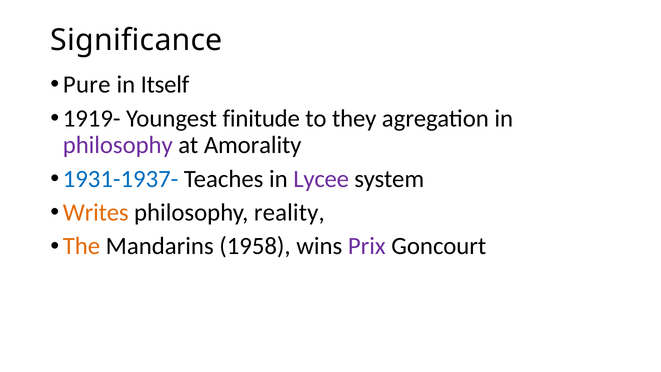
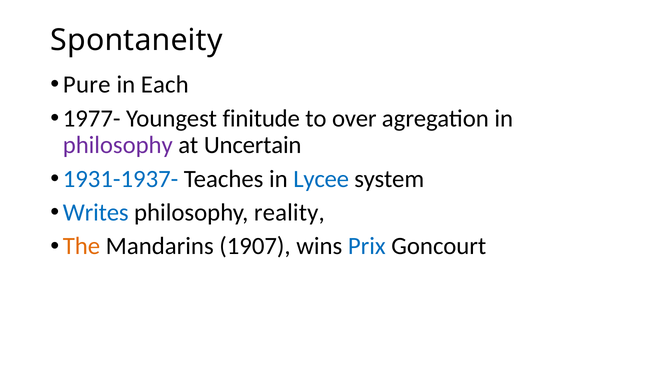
Significance: Significance -> Spontaneity
Itself: Itself -> Each
1919-: 1919- -> 1977-
they: they -> over
Amorality: Amorality -> Uncertain
Lycee colour: purple -> blue
Writes colour: orange -> blue
1958: 1958 -> 1907
Prix colour: purple -> blue
